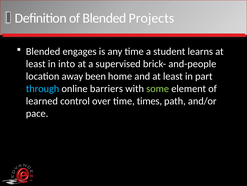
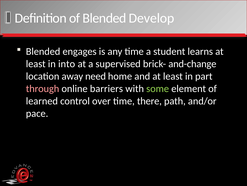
Projects: Projects -> Develop
and-people: and-people -> and-change
been: been -> need
through colour: light blue -> pink
times: times -> there
